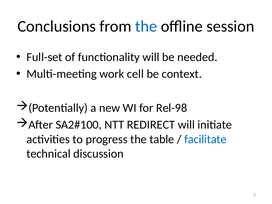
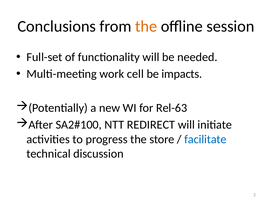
the at (146, 26) colour: blue -> orange
context: context -> impacts
Rel-98: Rel-98 -> Rel-63
table: table -> store
